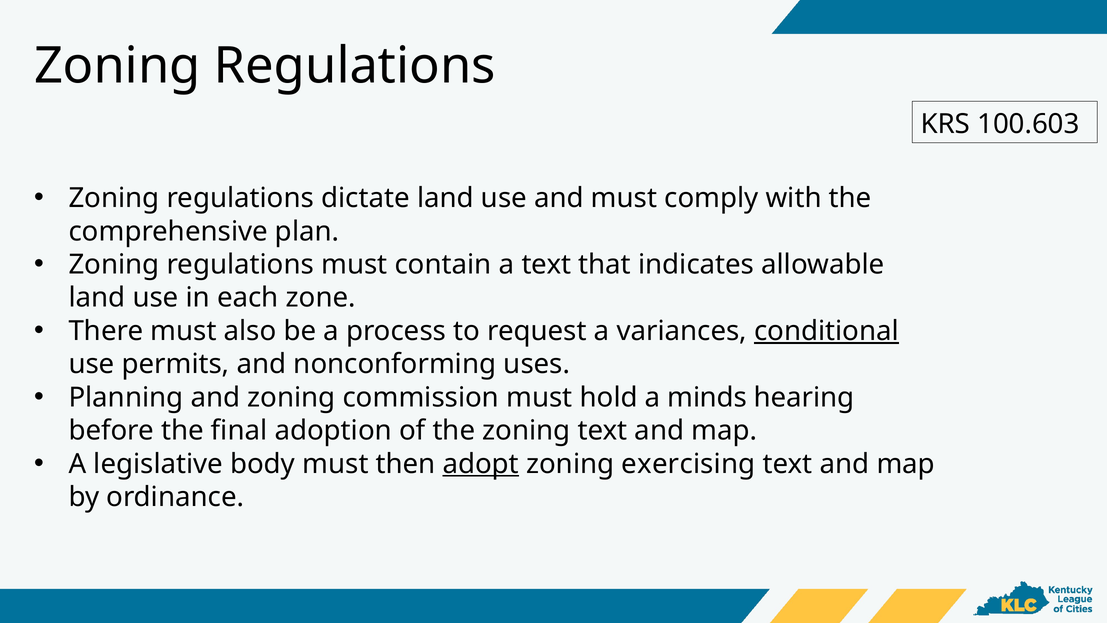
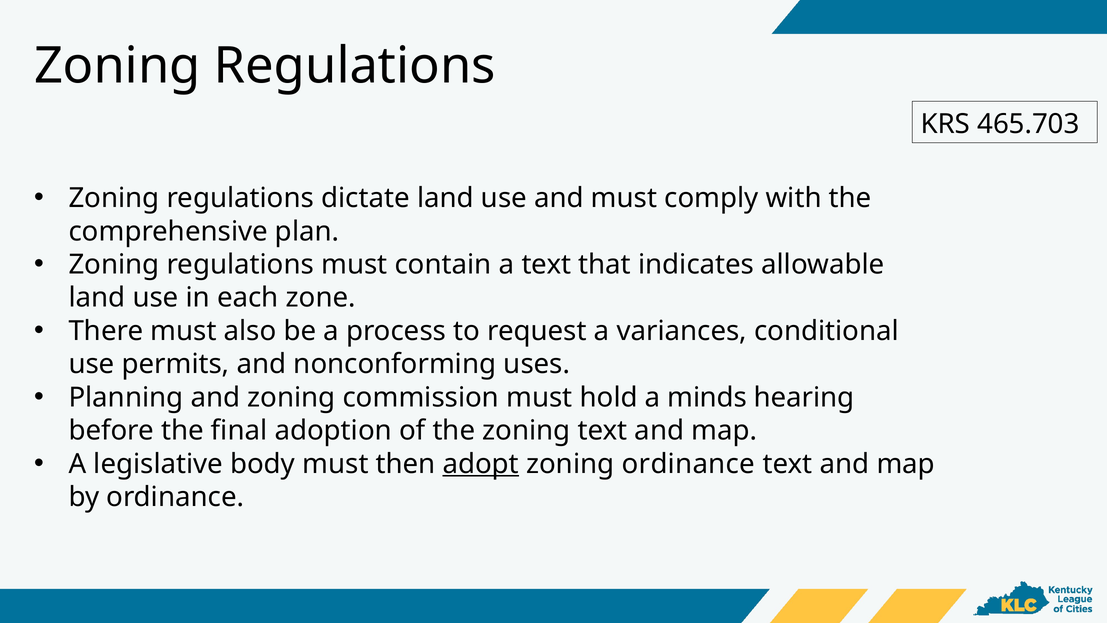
100.603: 100.603 -> 465.703
conditional underline: present -> none
zoning exercising: exercising -> ordinance
